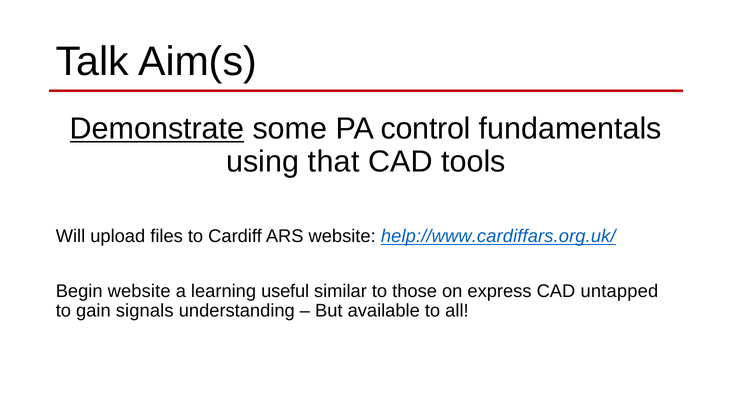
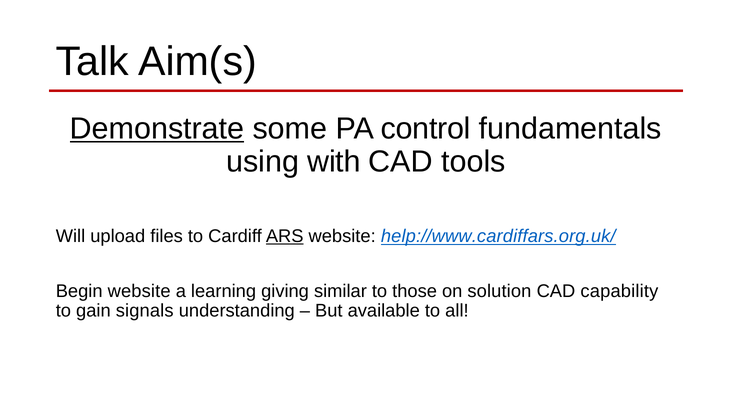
that: that -> with
ARS underline: none -> present
useful: useful -> giving
express: express -> solution
untapped: untapped -> capability
